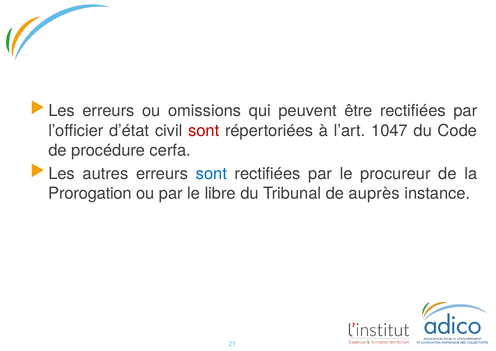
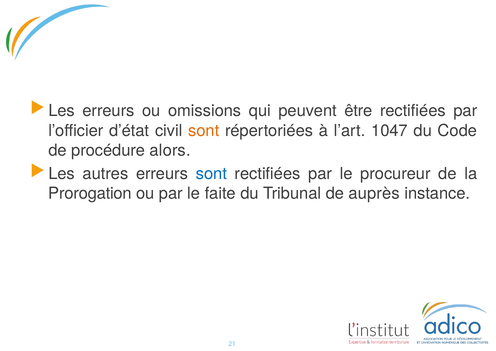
sont at (204, 131) colour: red -> orange
cerfa: cerfa -> alors
libre: libre -> faite
